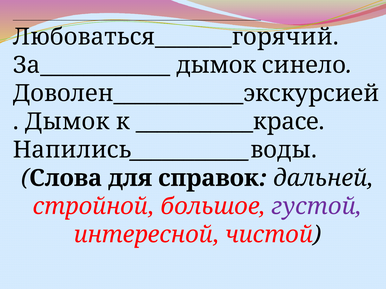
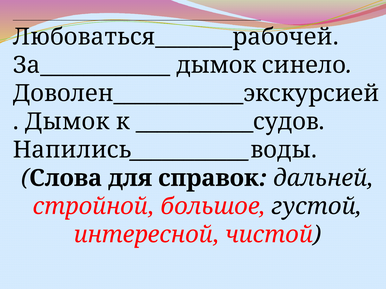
Любоваться_______горячий: Любоваться_______горячий -> Любоваться_______рабочей
___________красе: ___________красе -> ___________судов
густой colour: purple -> black
